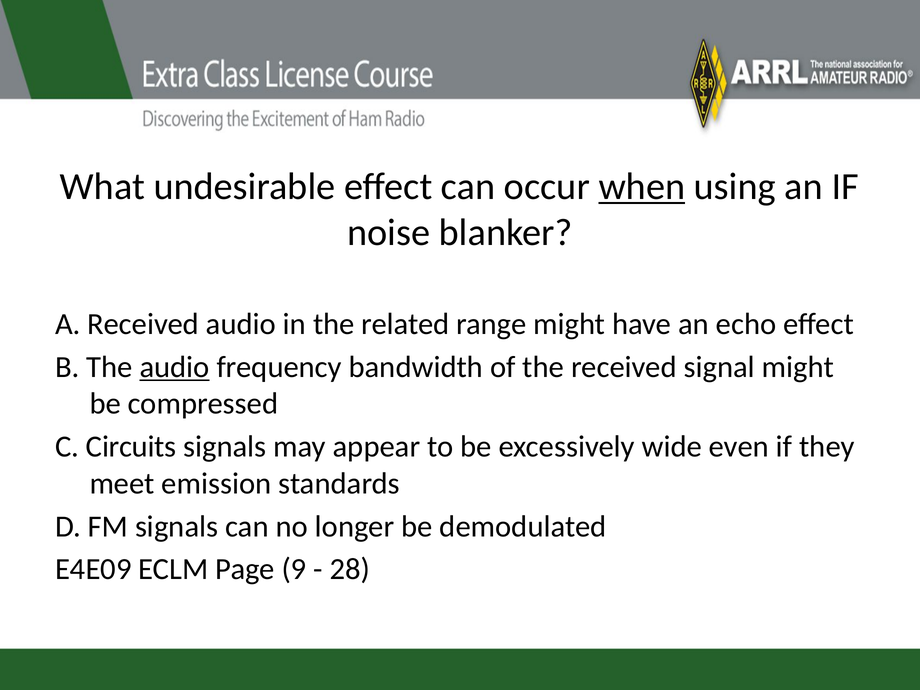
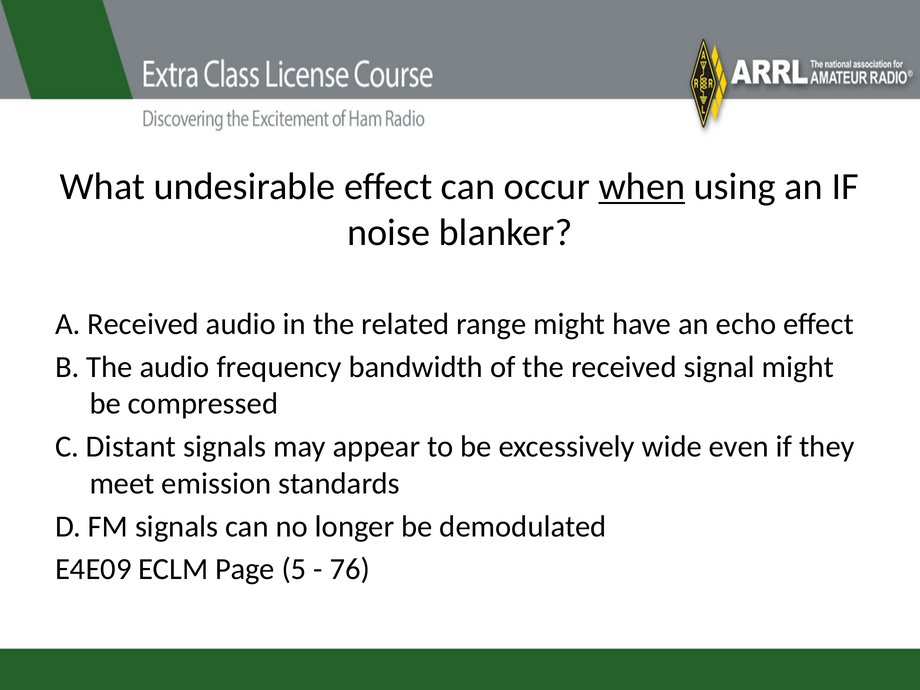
audio at (175, 367) underline: present -> none
Circuits: Circuits -> Distant
9: 9 -> 5
28: 28 -> 76
